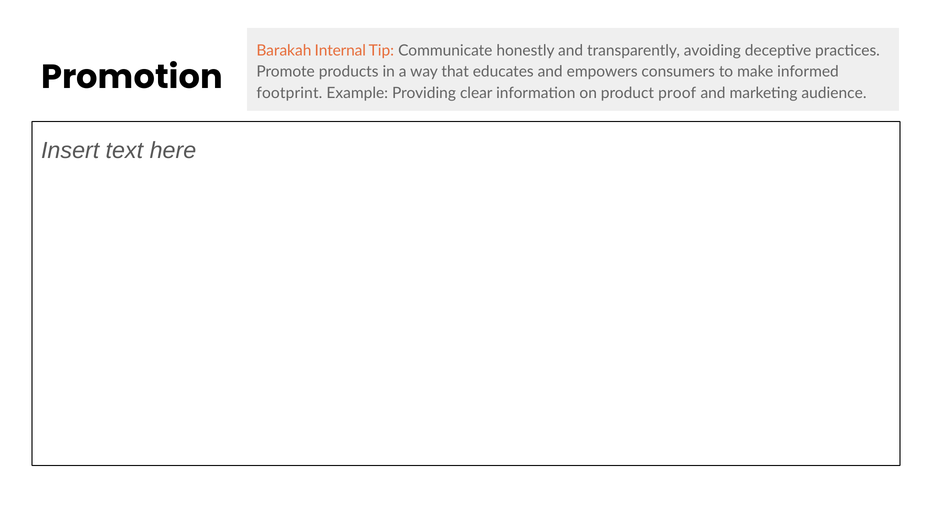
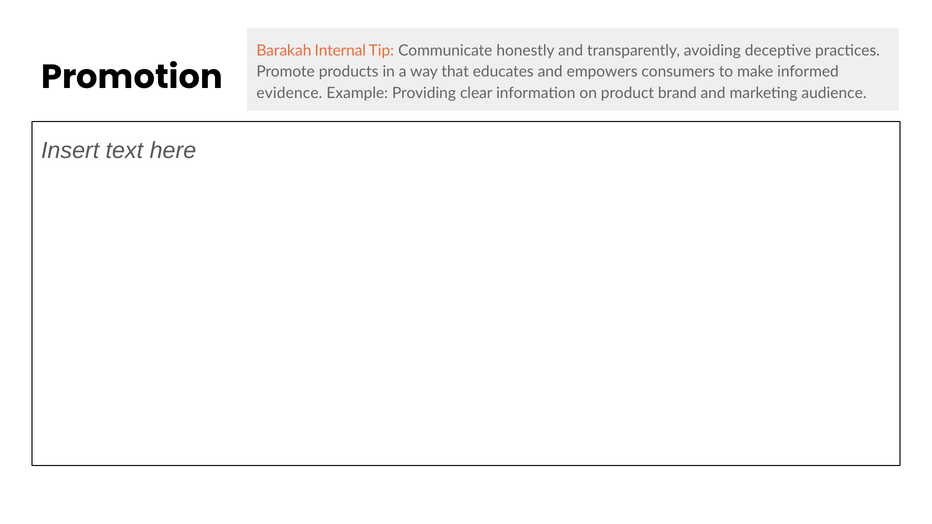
footprint: footprint -> evidence
proof: proof -> brand
